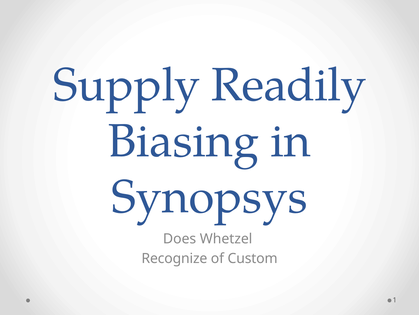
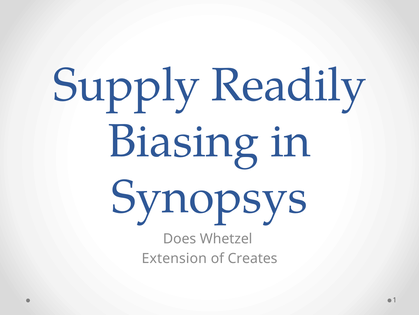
Recognize: Recognize -> Extension
Custom: Custom -> Creates
